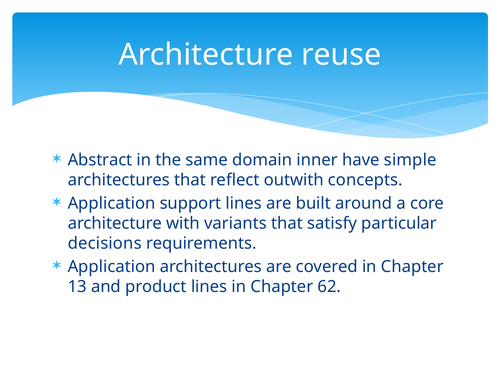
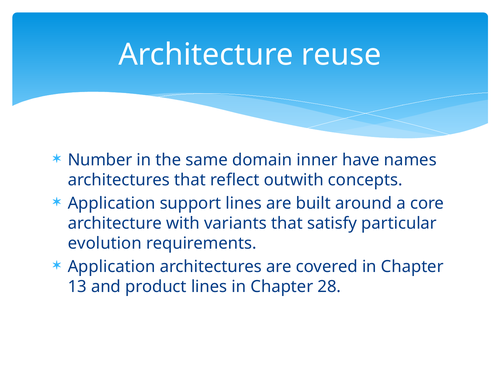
Abstract: Abstract -> Number
simple: simple -> names
decisions: decisions -> evolution
62: 62 -> 28
